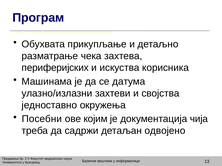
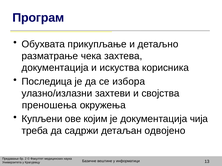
периферијских at (55, 68): периферијских -> документација
Машинама: Машинама -> Последица
датума: датума -> избора
једноставно: једноставно -> преношења
Посебни: Посебни -> Купљени
